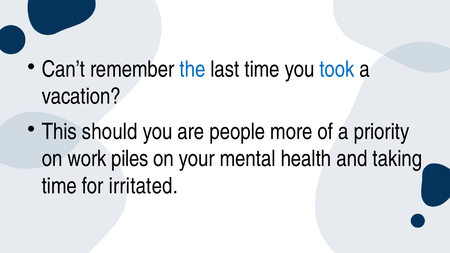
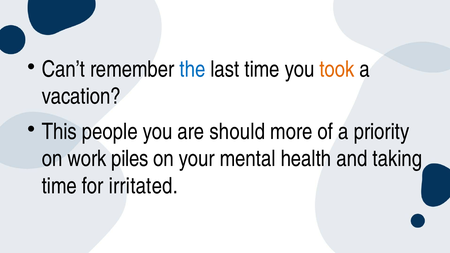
took colour: blue -> orange
should: should -> people
people: people -> should
